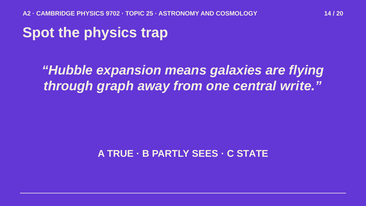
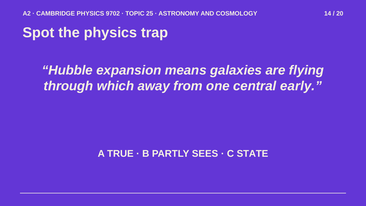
graph: graph -> which
write: write -> early
